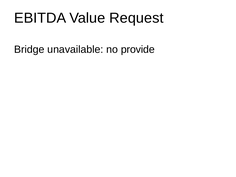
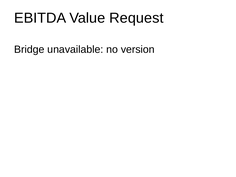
provide: provide -> version
